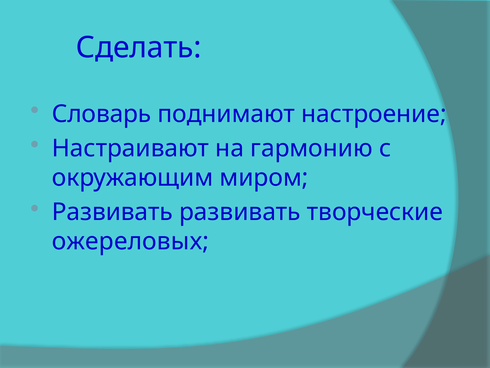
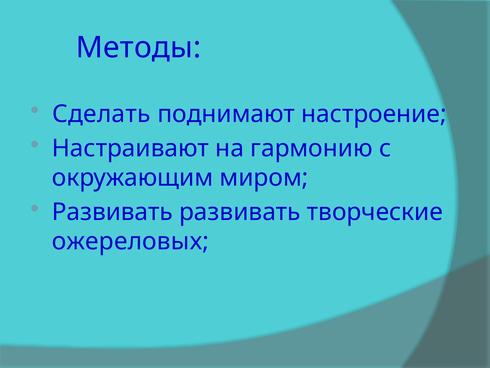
Сделать: Сделать -> Методы
Словарь: Словарь -> Сделать
